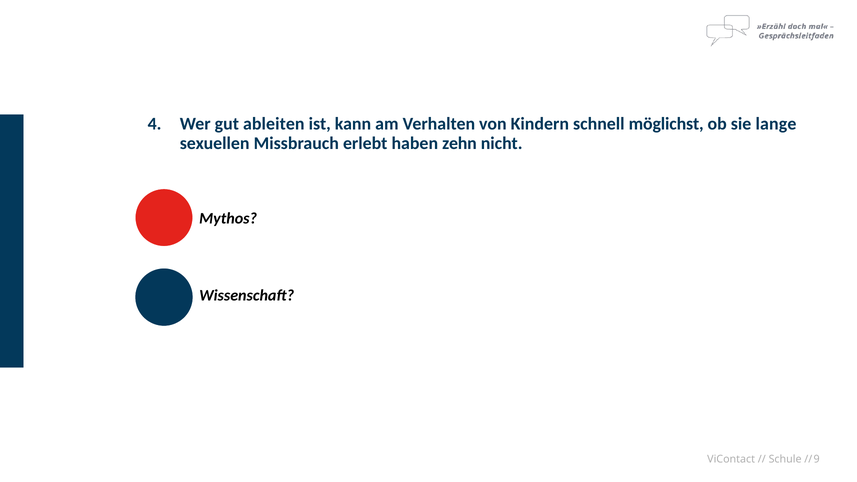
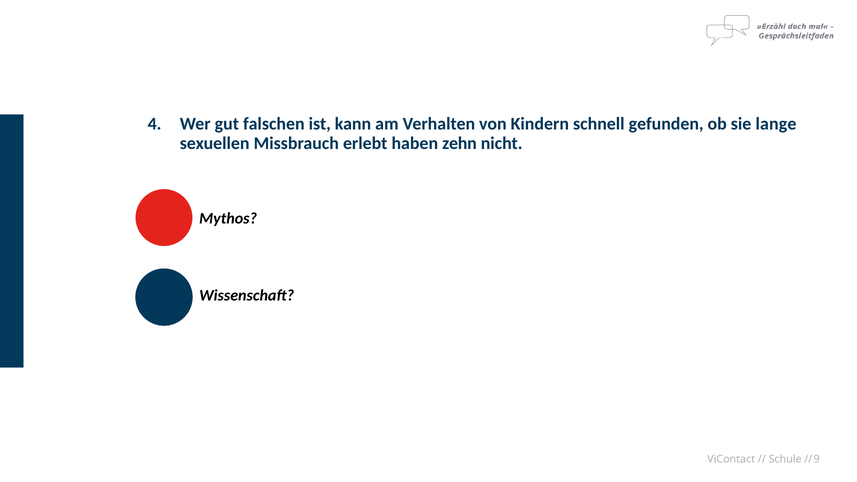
ableiten: ableiten -> falschen
möglichst: möglichst -> gefunden
